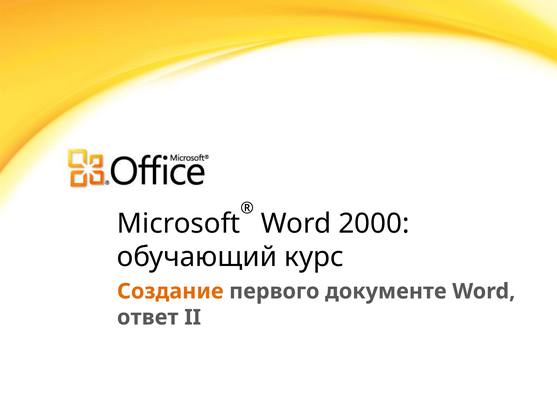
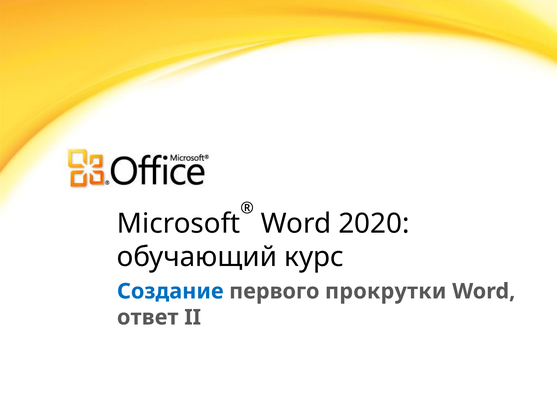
2000: 2000 -> 2020
Создание colour: orange -> blue
документе: документе -> прокрутки
